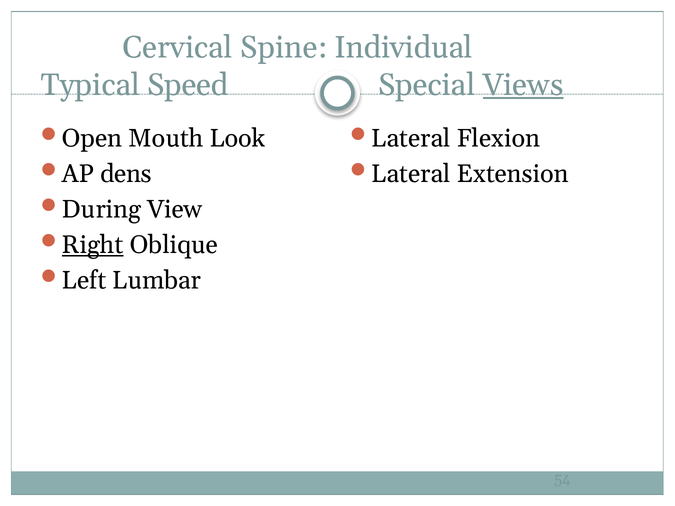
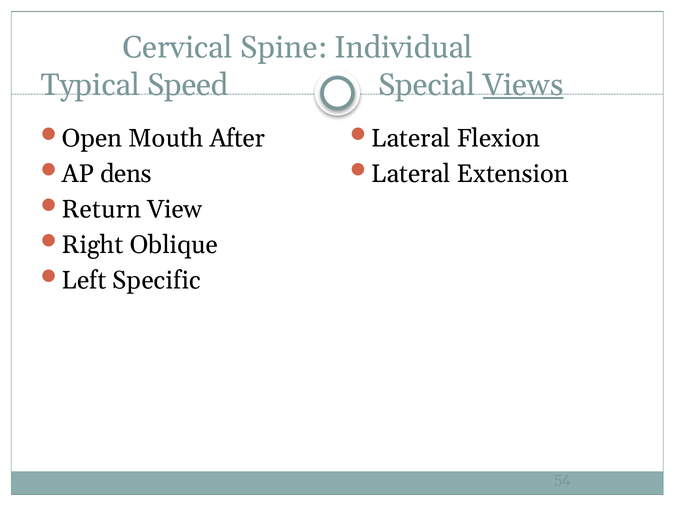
Look: Look -> After
During: During -> Return
Right underline: present -> none
Lumbar: Lumbar -> Specific
